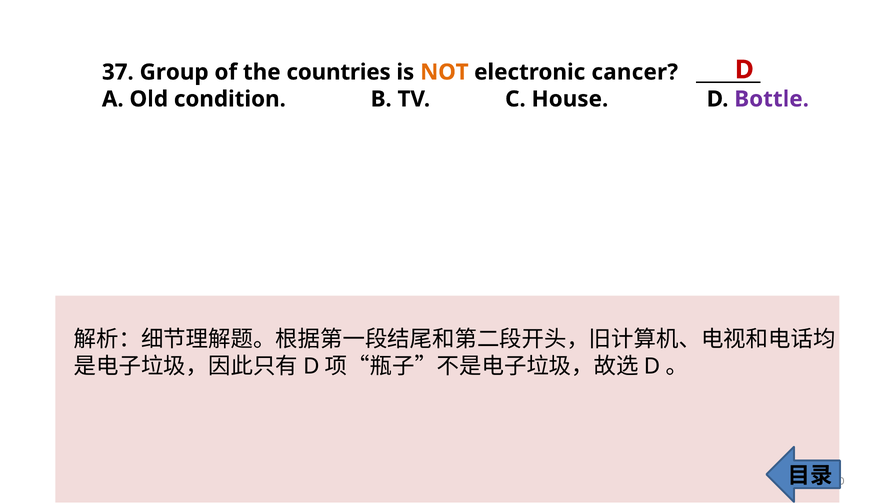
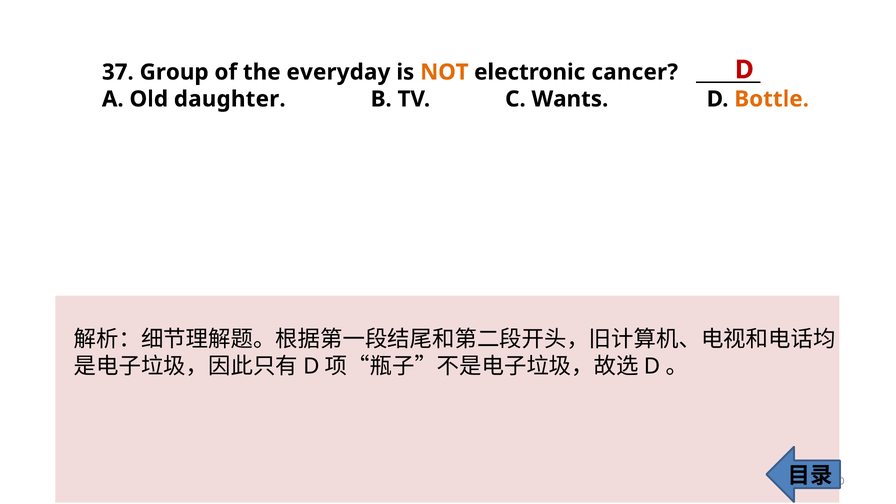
countries: countries -> everyday
condition: condition -> daughter
House: House -> Wants
Bottle colour: purple -> orange
